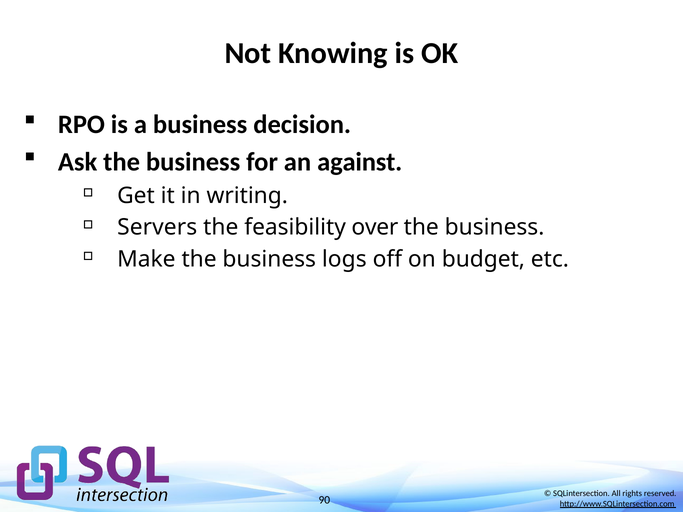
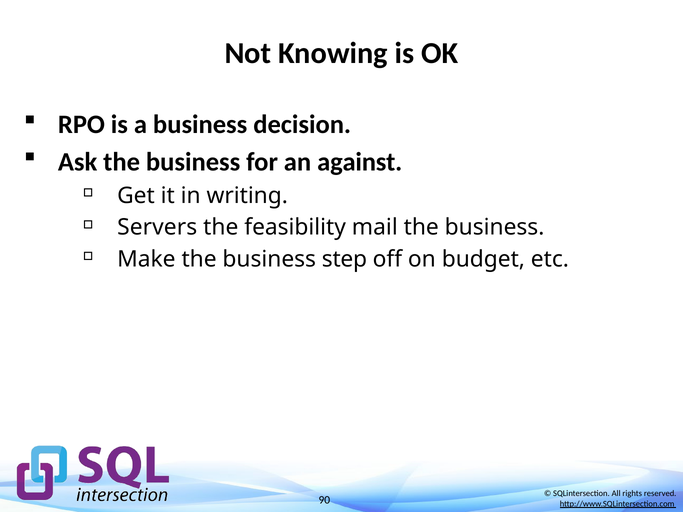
over: over -> mail
logs: logs -> step
